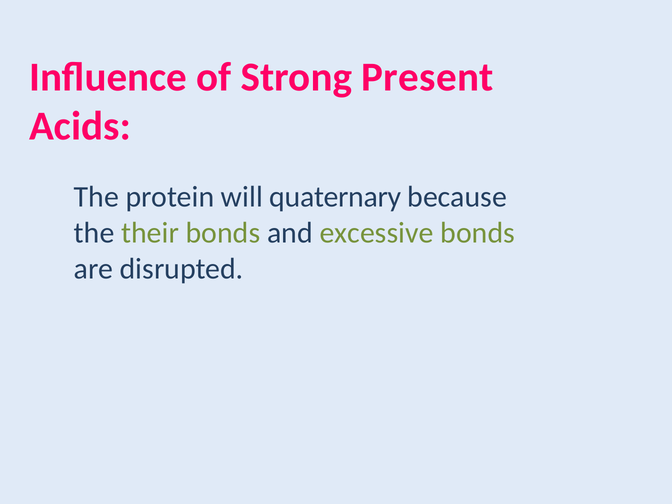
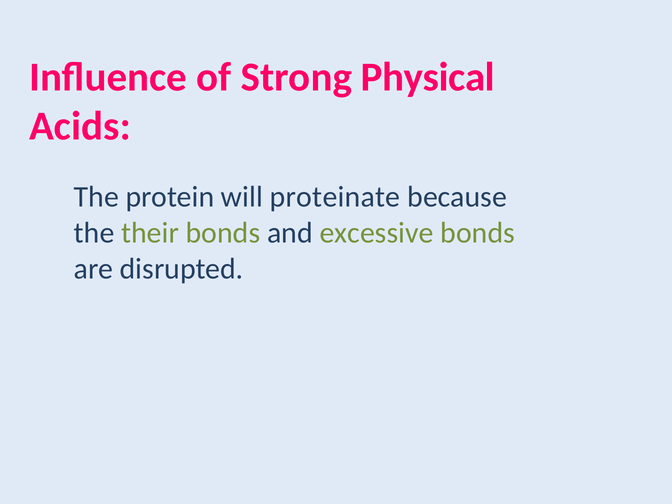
Present: Present -> Physical
quaternary: quaternary -> proteinate
